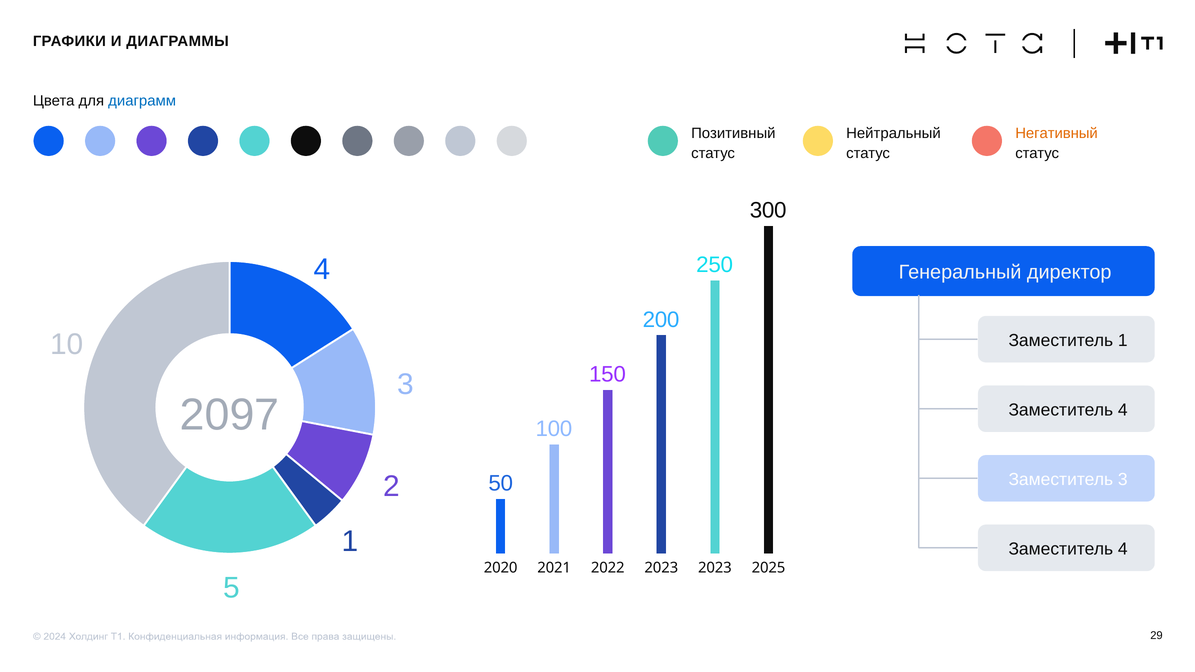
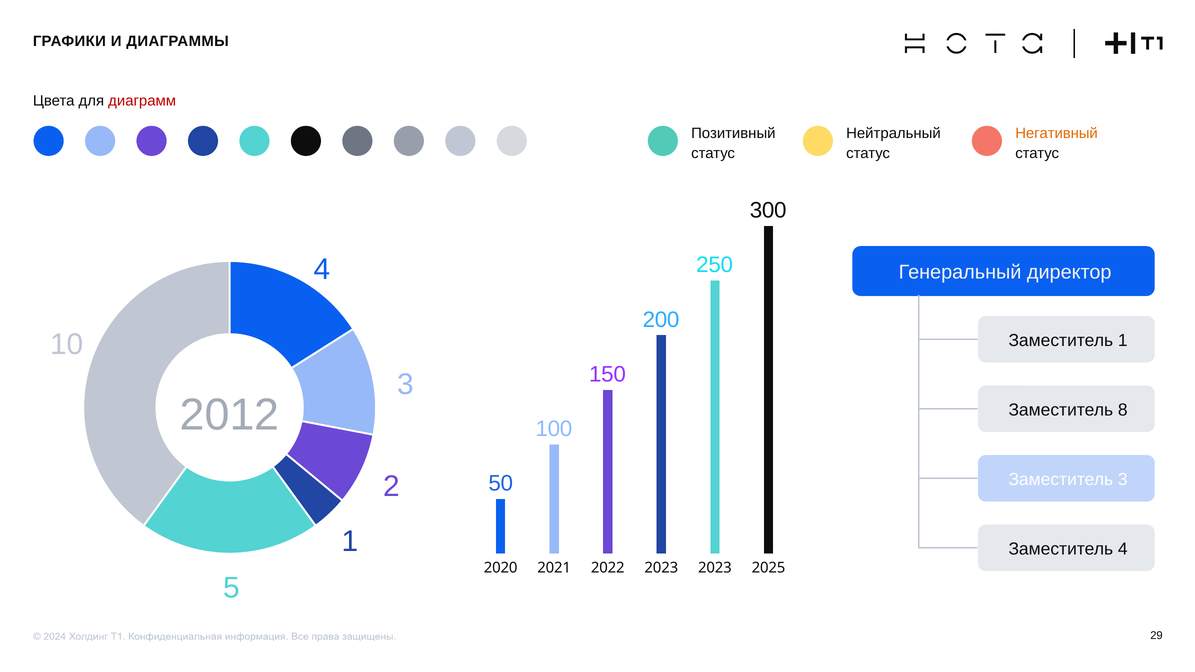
диаграмм colour: blue -> red
2097: 2097 -> 2012
4 at (1123, 410): 4 -> 8
